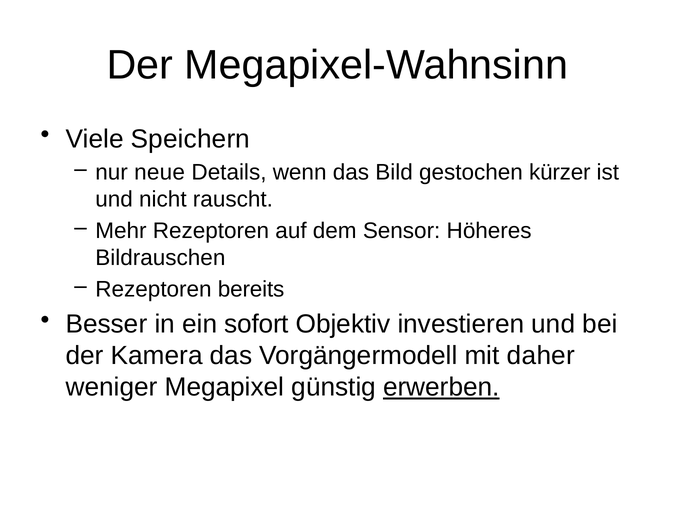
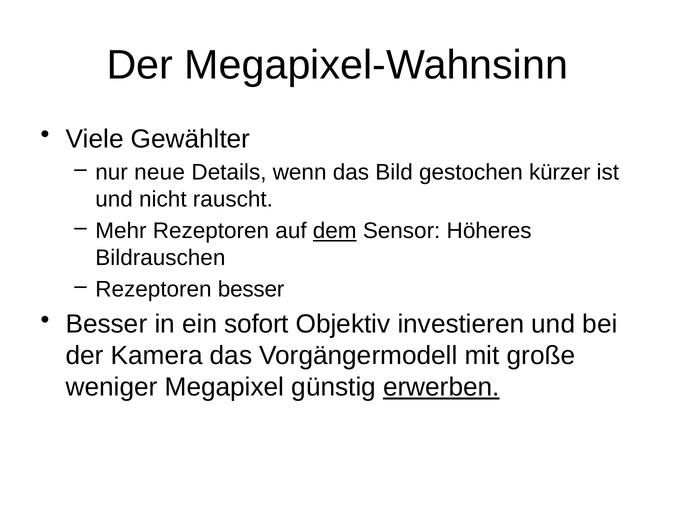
Speichern: Speichern -> Gewählter
dem underline: none -> present
Rezeptoren bereits: bereits -> besser
daher: daher -> große
